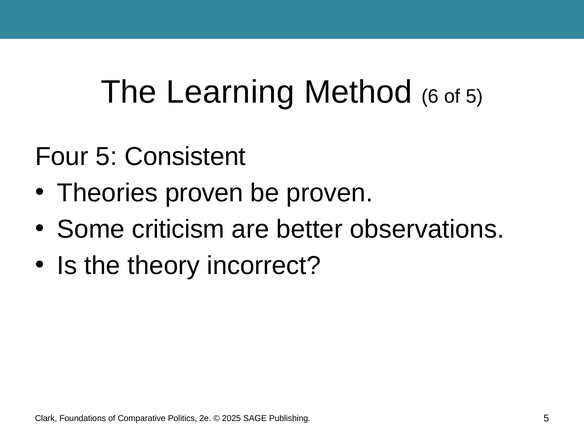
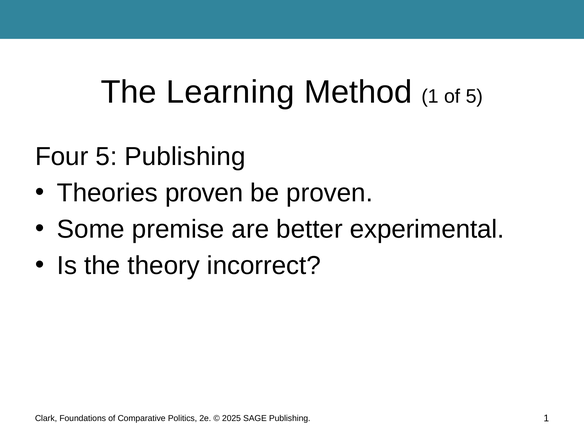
Method 6: 6 -> 1
5 Consistent: Consistent -> Publishing
criticism: criticism -> premise
observations: observations -> experimental
Publishing 5: 5 -> 1
